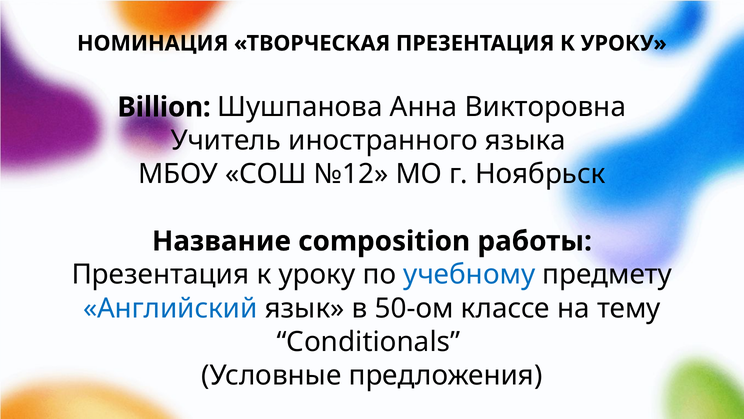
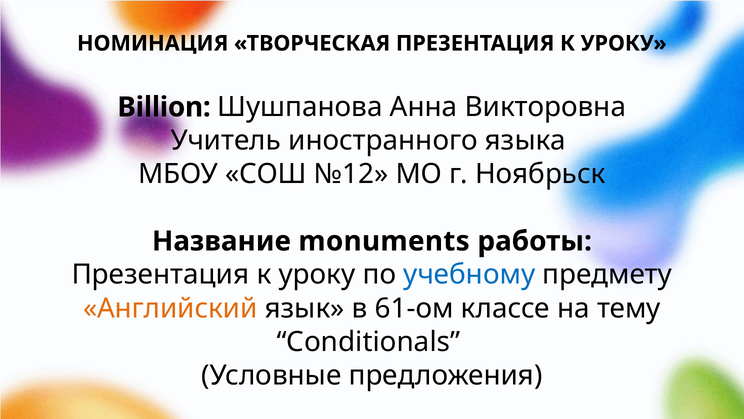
composition: composition -> monuments
Английский colour: blue -> orange
50-ом: 50-ом -> 61-ом
